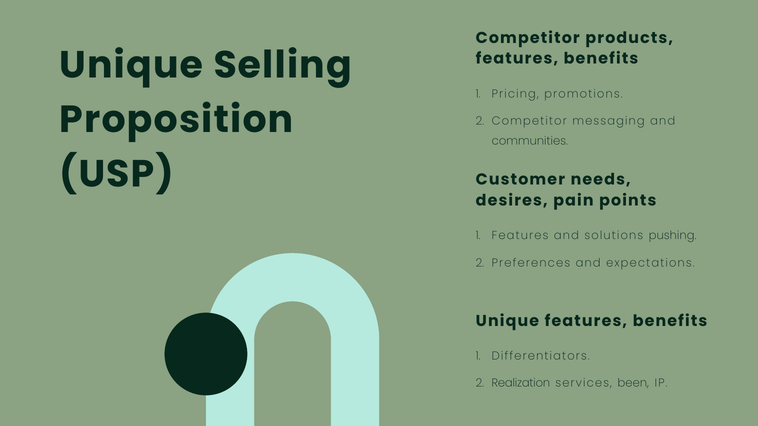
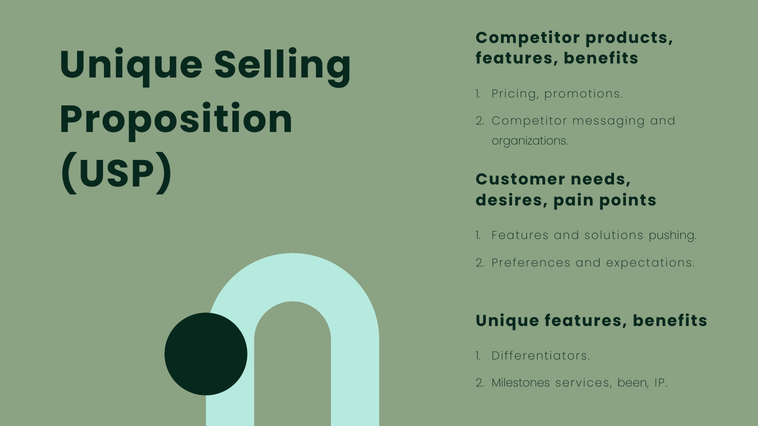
communities: communities -> organizations
Realization: Realization -> Milestones
